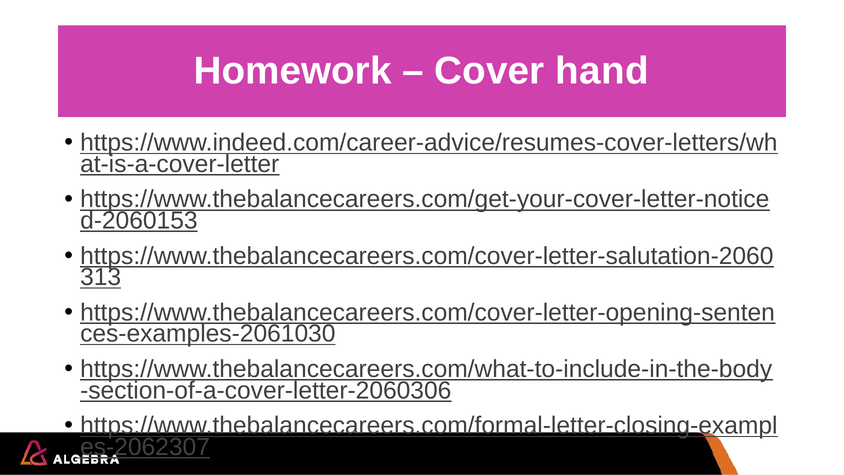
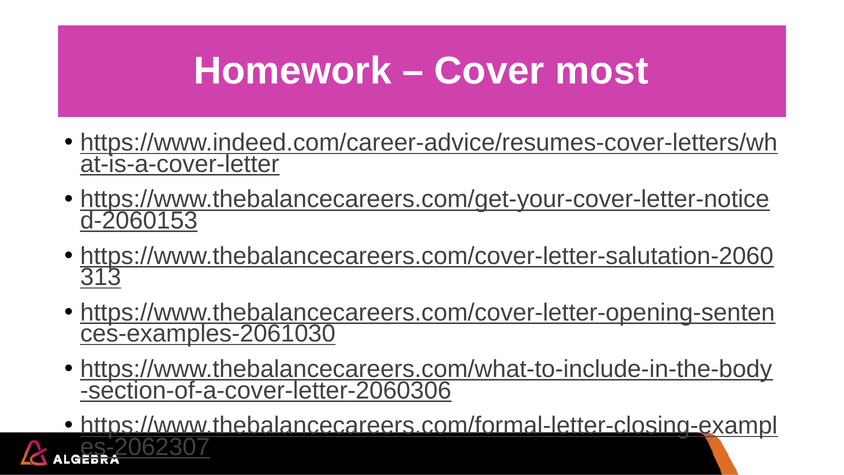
hand: hand -> most
